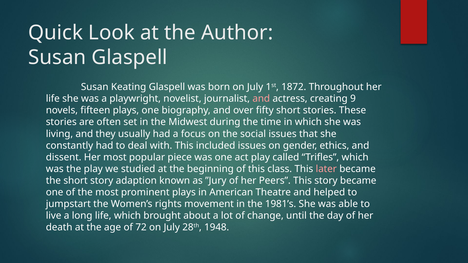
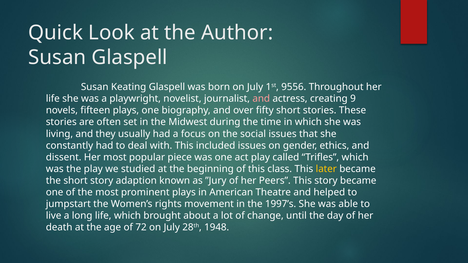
1872: 1872 -> 9556
later colour: pink -> yellow
1981’s: 1981’s -> 1997’s
